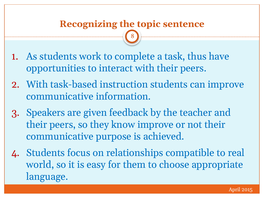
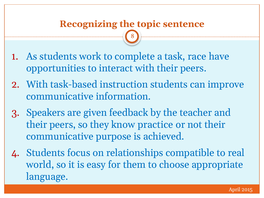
thus: thus -> race
know improve: improve -> practice
